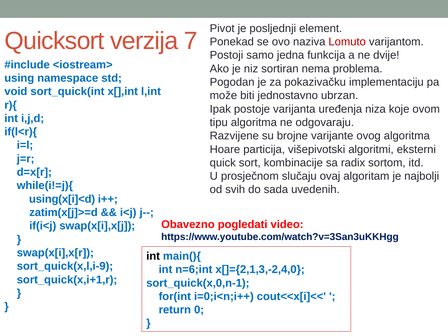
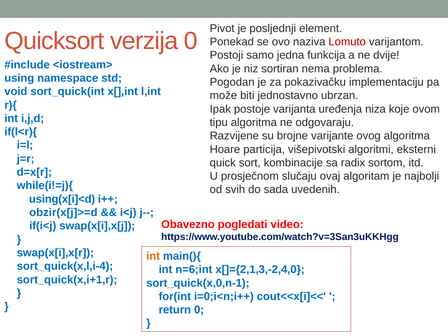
verzija 7: 7 -> 0
zatim(x[j]>=d: zatim(x[j]>=d -> obzir(x[j]>=d
int at (153, 256) colour: black -> orange
sort_quick(x,l,i-9: sort_quick(x,l,i-9 -> sort_quick(x,l,i-4
